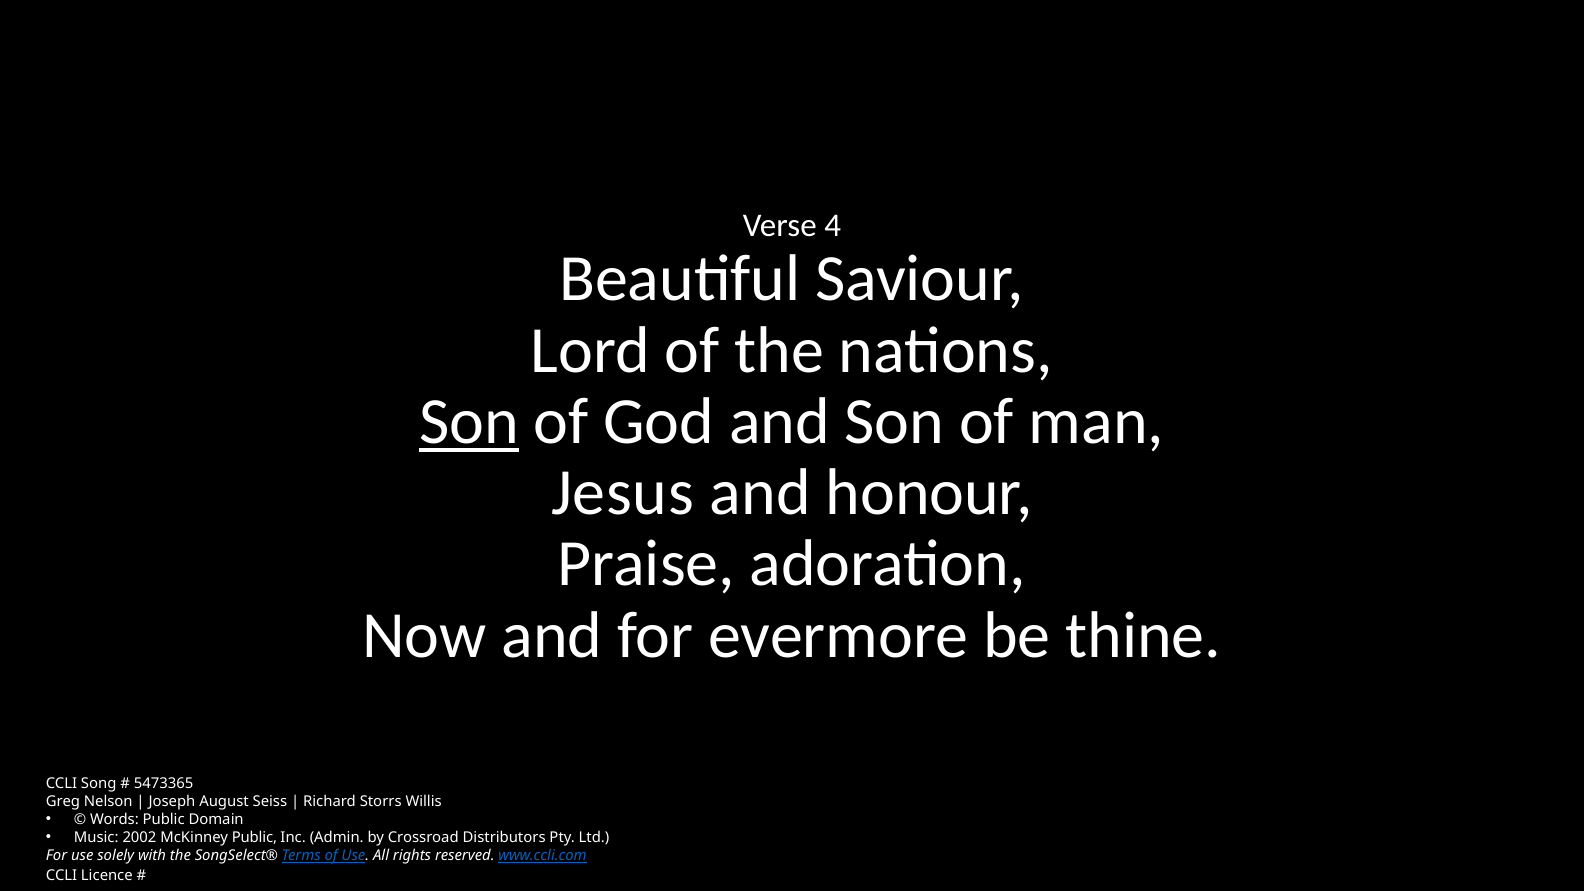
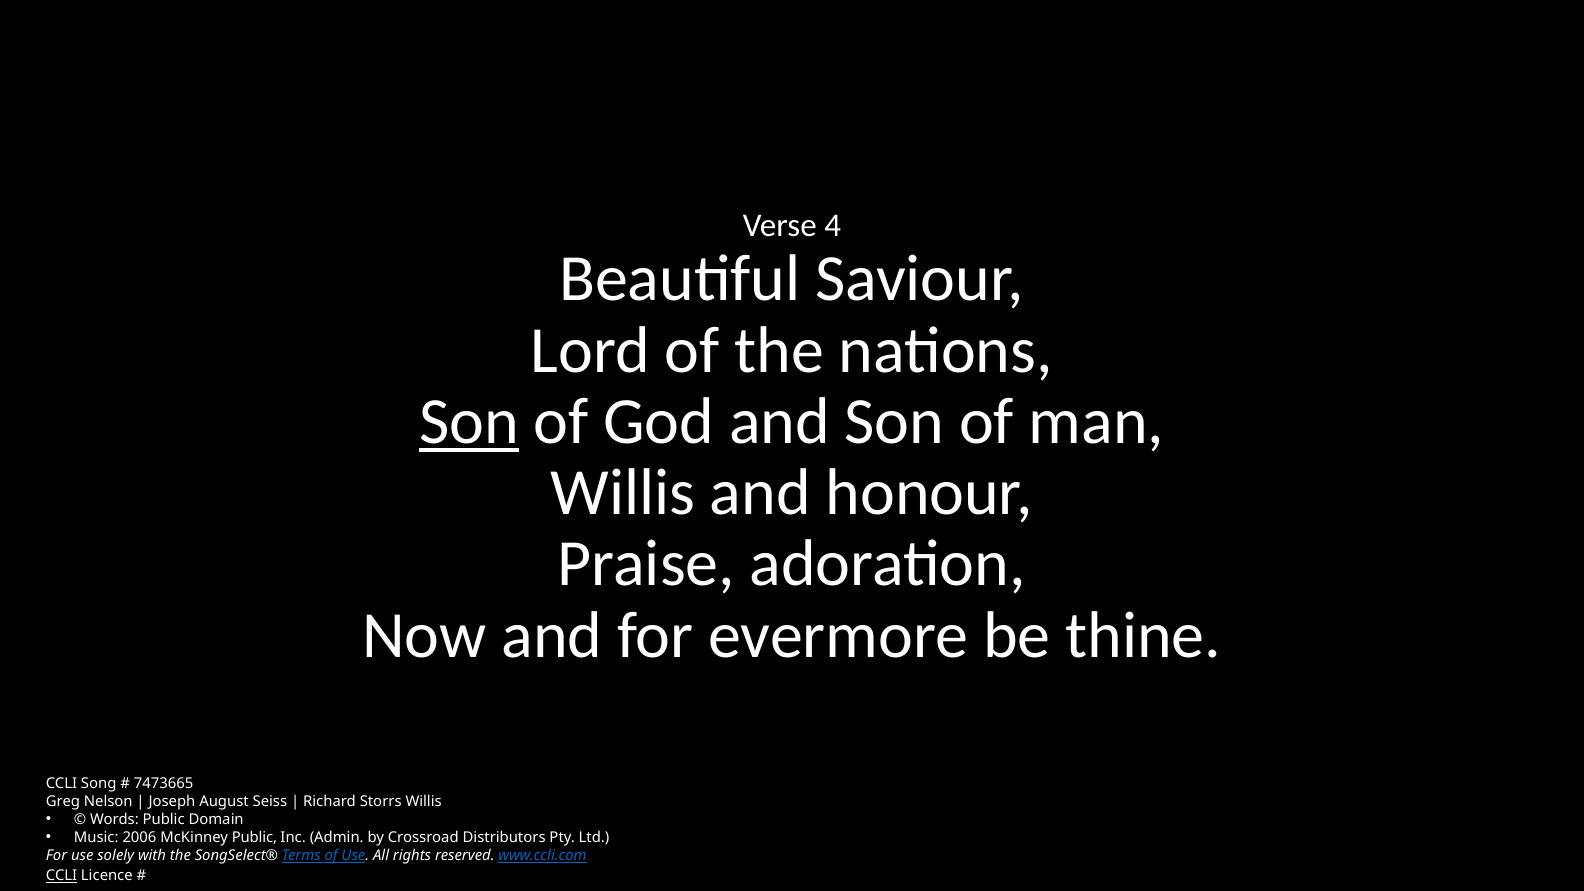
Jesus at (623, 493): Jesus -> Willis
5473365: 5473365 -> 7473665
2002: 2002 -> 2006
CCLI at (62, 876) underline: none -> present
